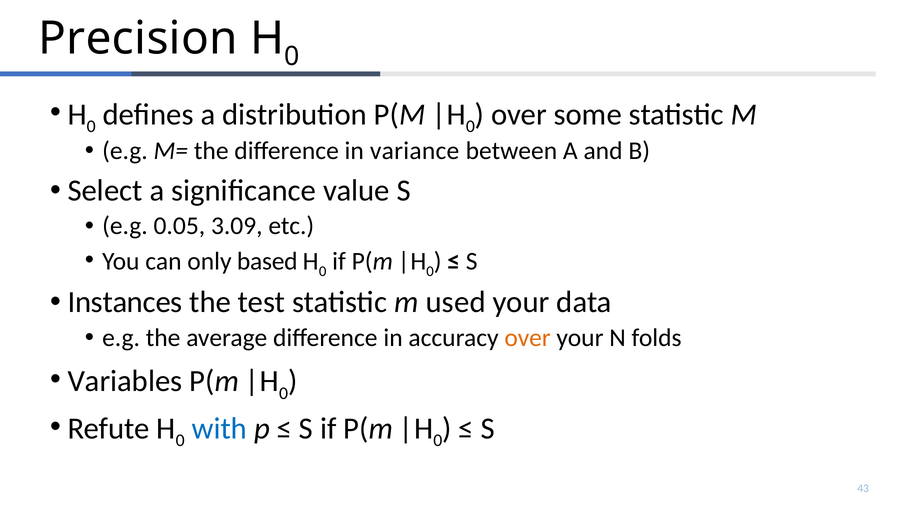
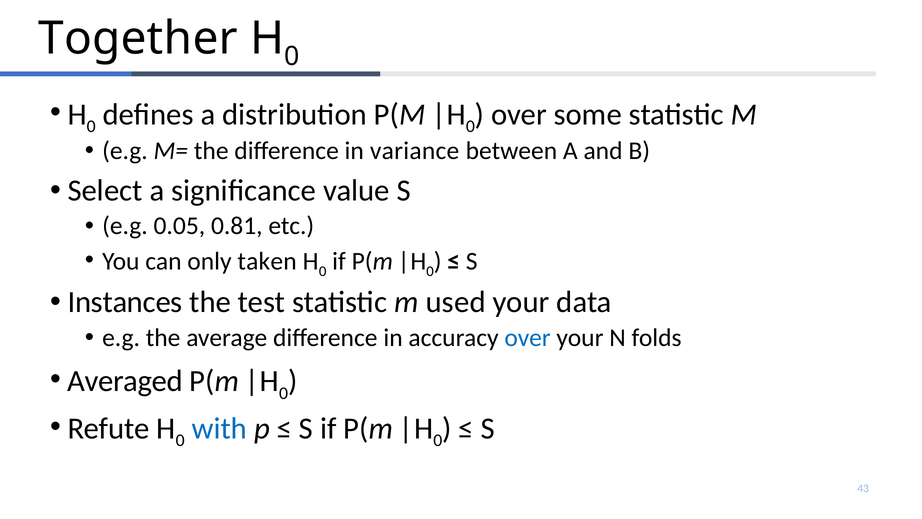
Precision: Precision -> Together
3.09: 3.09 -> 0.81
based: based -> taken
over at (528, 337) colour: orange -> blue
Variables: Variables -> Averaged
